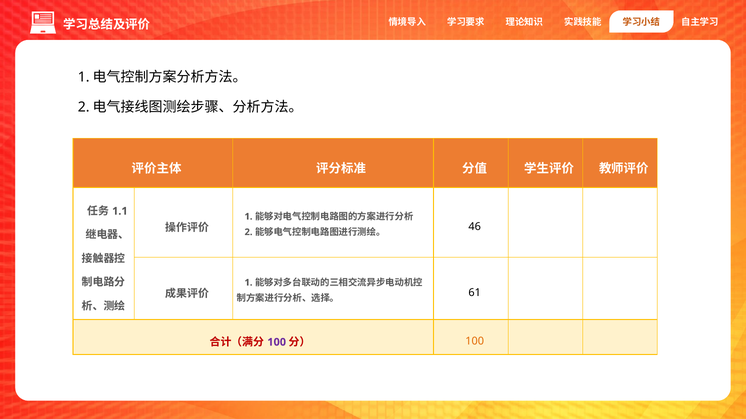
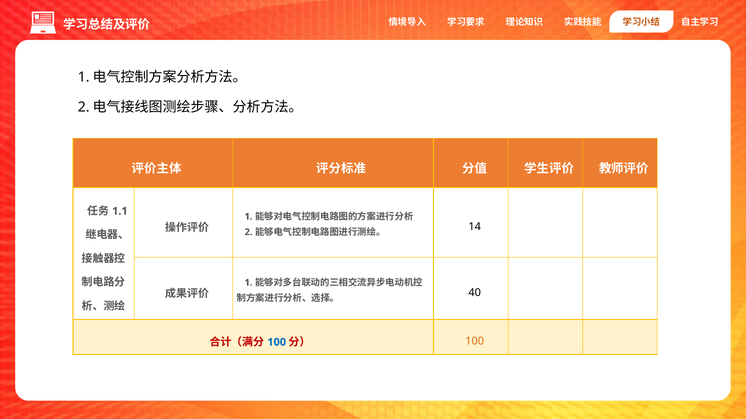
46: 46 -> 14
61: 61 -> 40
100 at (277, 343) colour: purple -> blue
